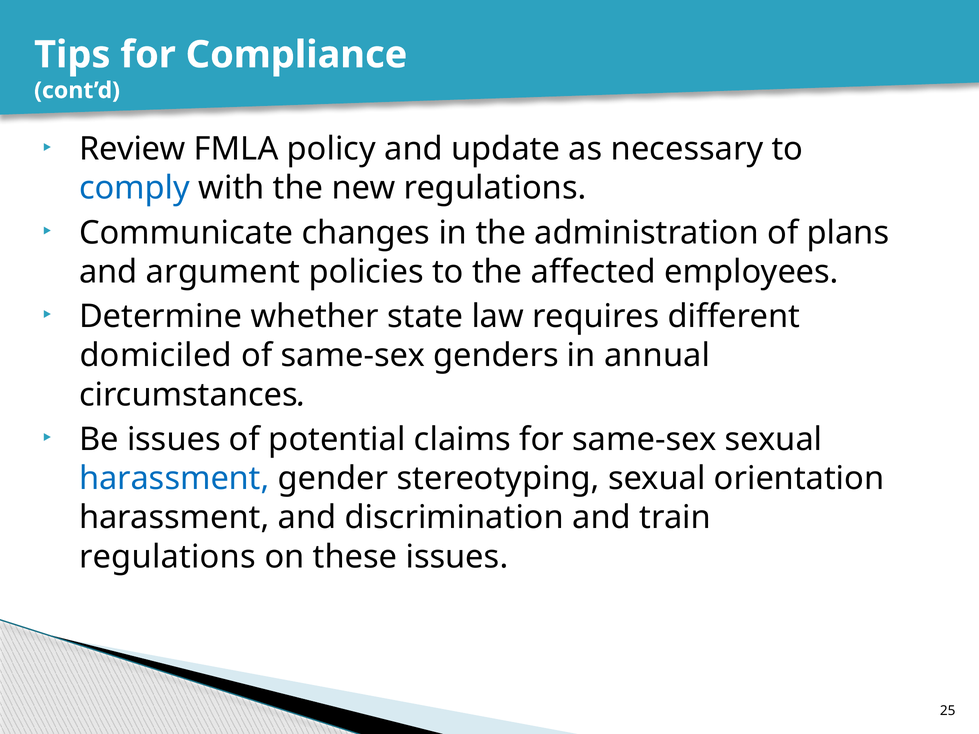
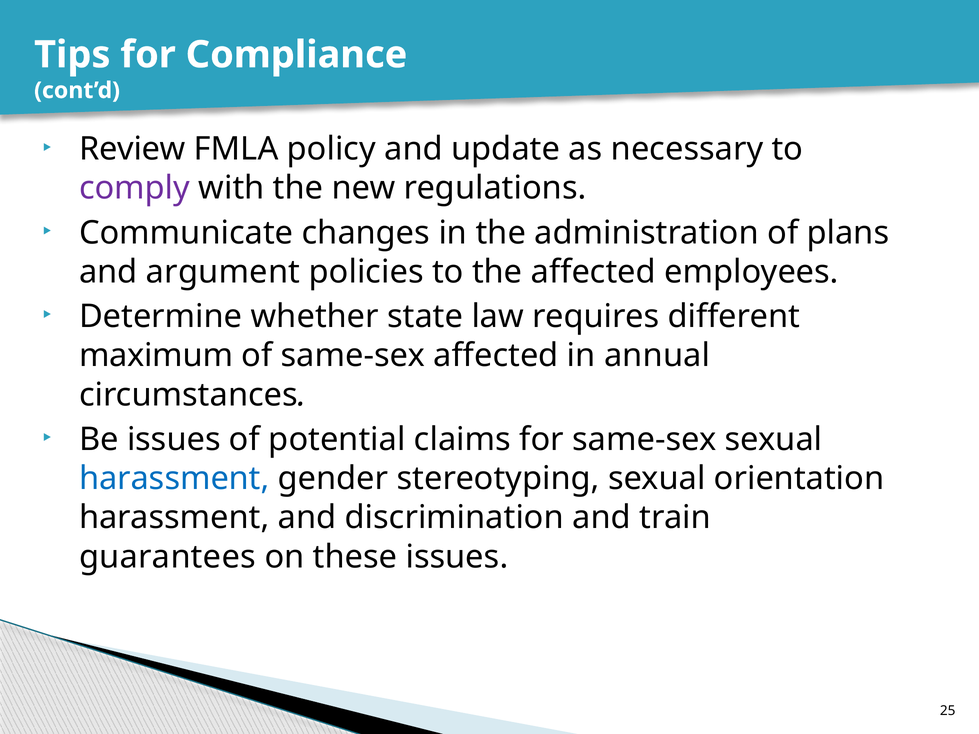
comply colour: blue -> purple
domiciled: domiciled -> maximum
same-sex genders: genders -> affected
regulations at (167, 557): regulations -> guarantees
